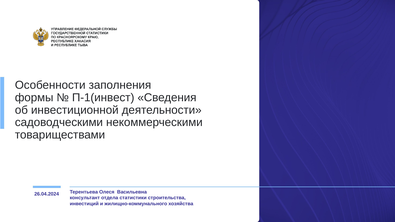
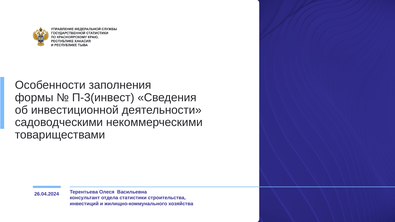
П-1(инвест: П-1(инвест -> П-3(инвест
